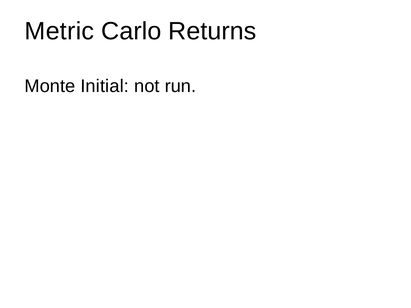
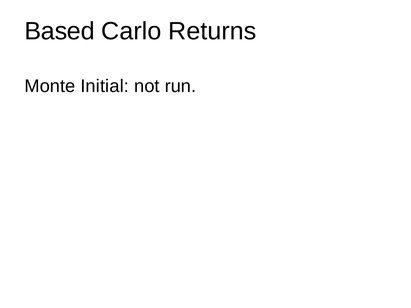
Metric: Metric -> Based
